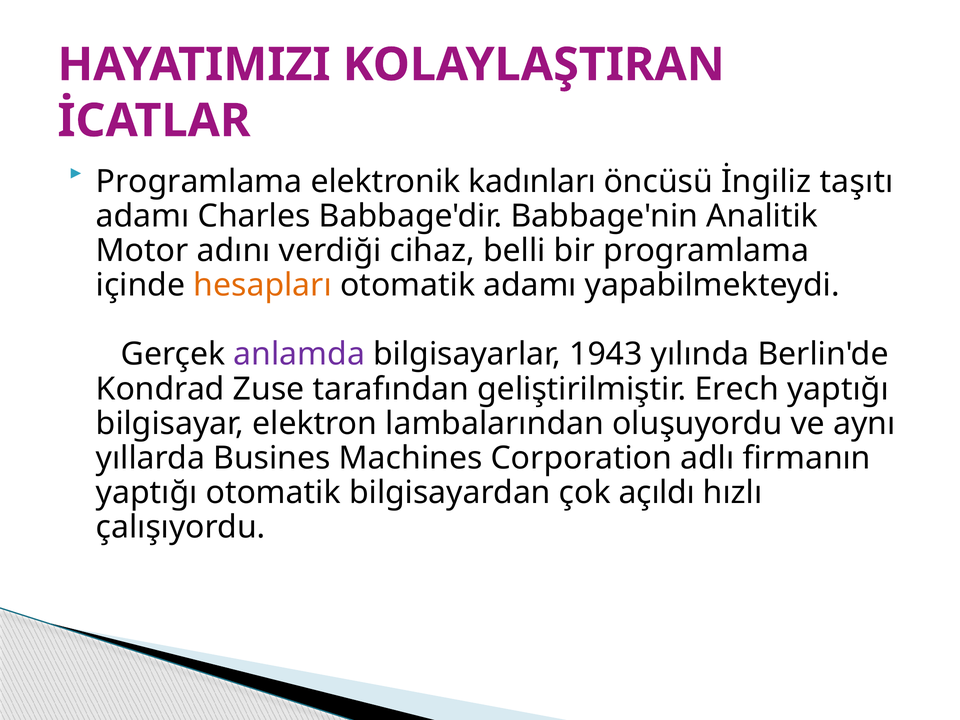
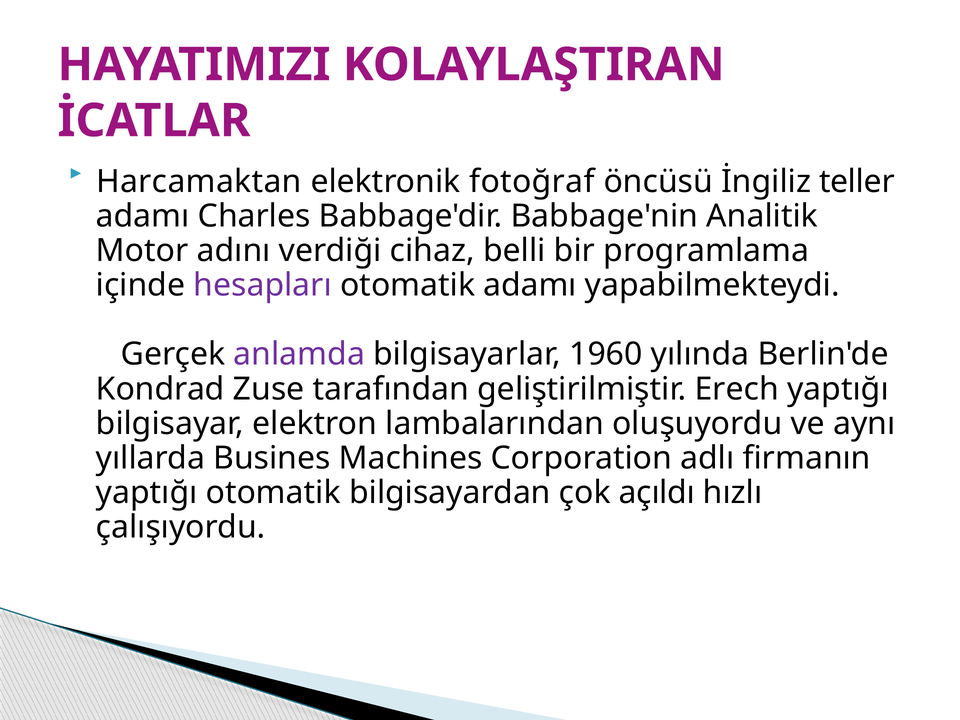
Programlama at (199, 182): Programlama -> Harcamaktan
kadınları: kadınları -> fotoğraf
taşıtı: taşıtı -> teller
hesapları colour: orange -> purple
1943: 1943 -> 1960
